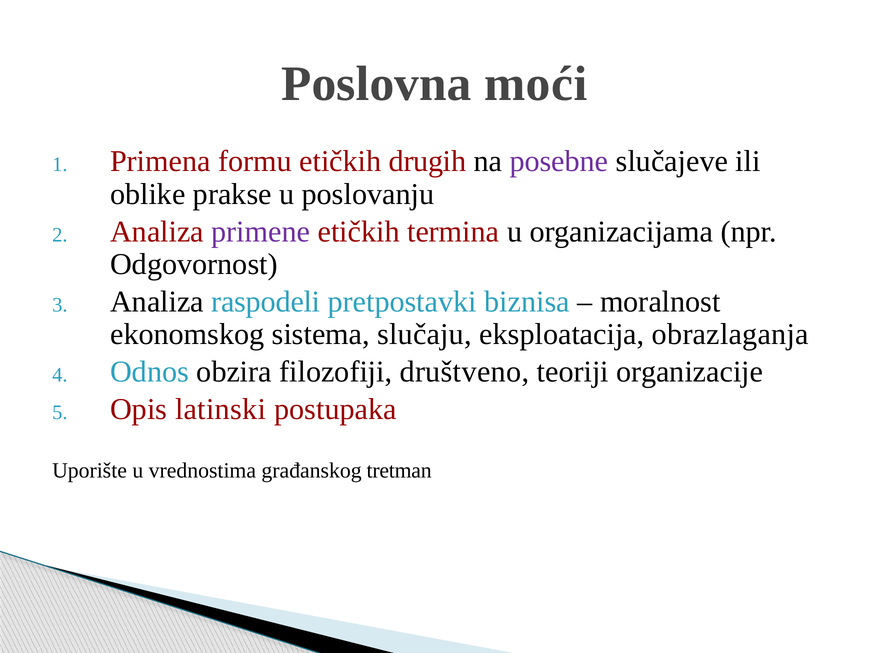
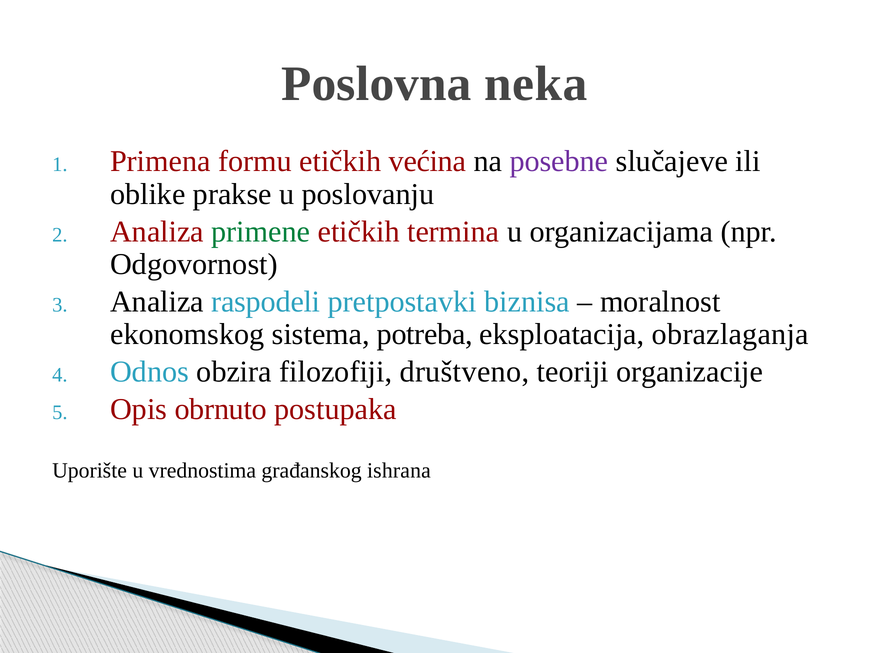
moći: moći -> neka
drugih: drugih -> većina
primene colour: purple -> green
slučaju: slučaju -> potreba
latinski: latinski -> obrnuto
tretman: tretman -> ishrana
